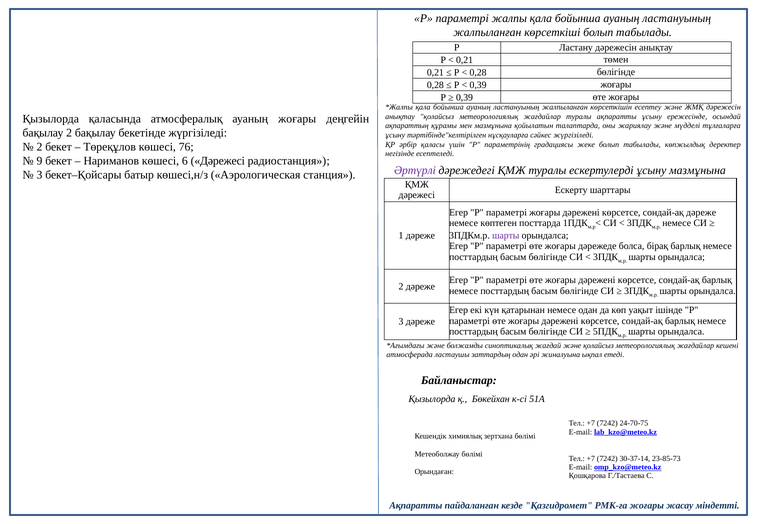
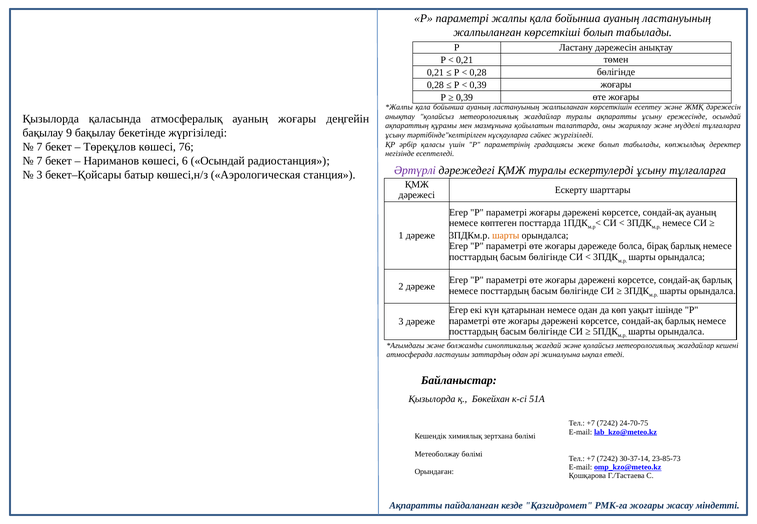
бақылау 2: 2 -> 9
2 at (39, 147): 2 -> 7
9 at (39, 161): 9 -> 7
6 Дәрежесі: Дәрежесі -> Осындай
ұсыну мазмұнына: мазмұнына -> тұлғаларға
сондай-ақ дәреже: дәреже -> ауаның
шарты at (506, 236) colour: purple -> orange
